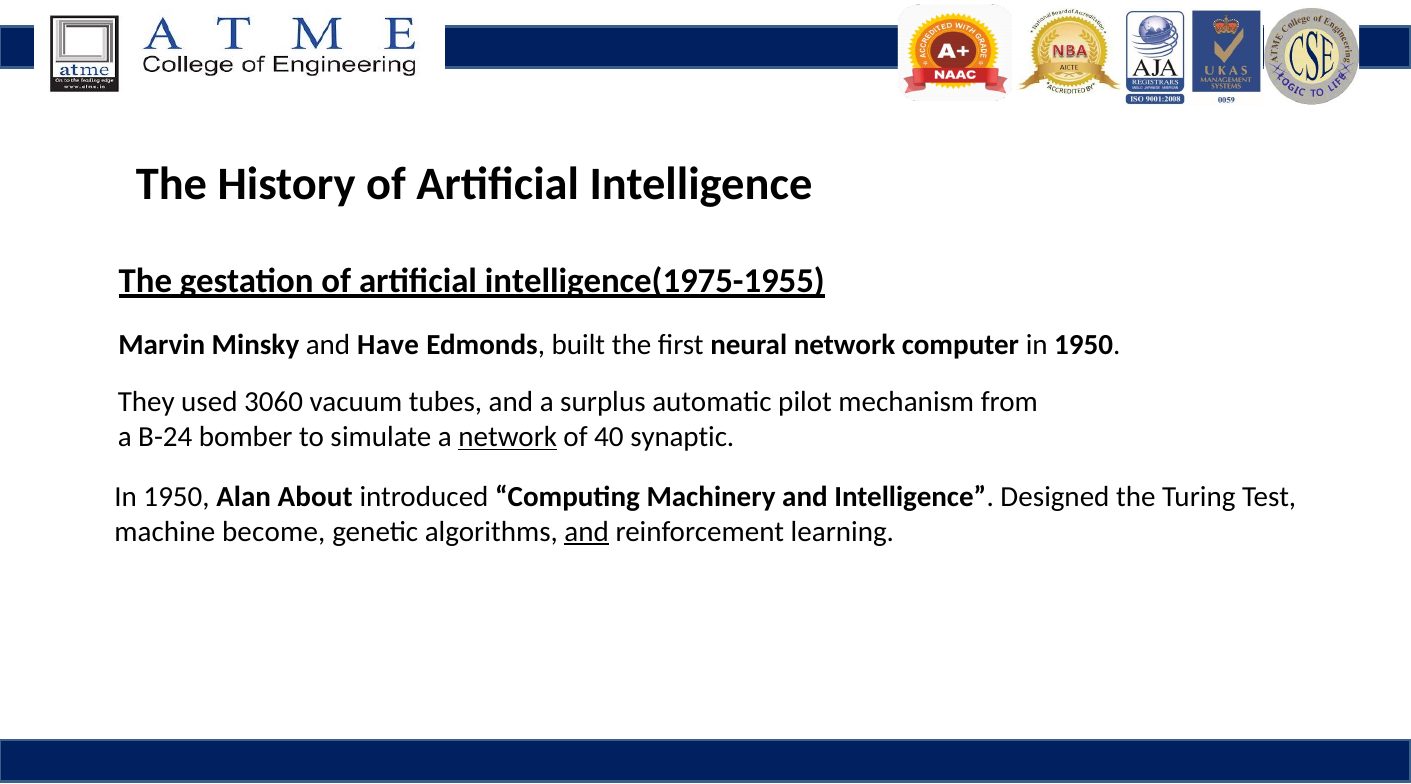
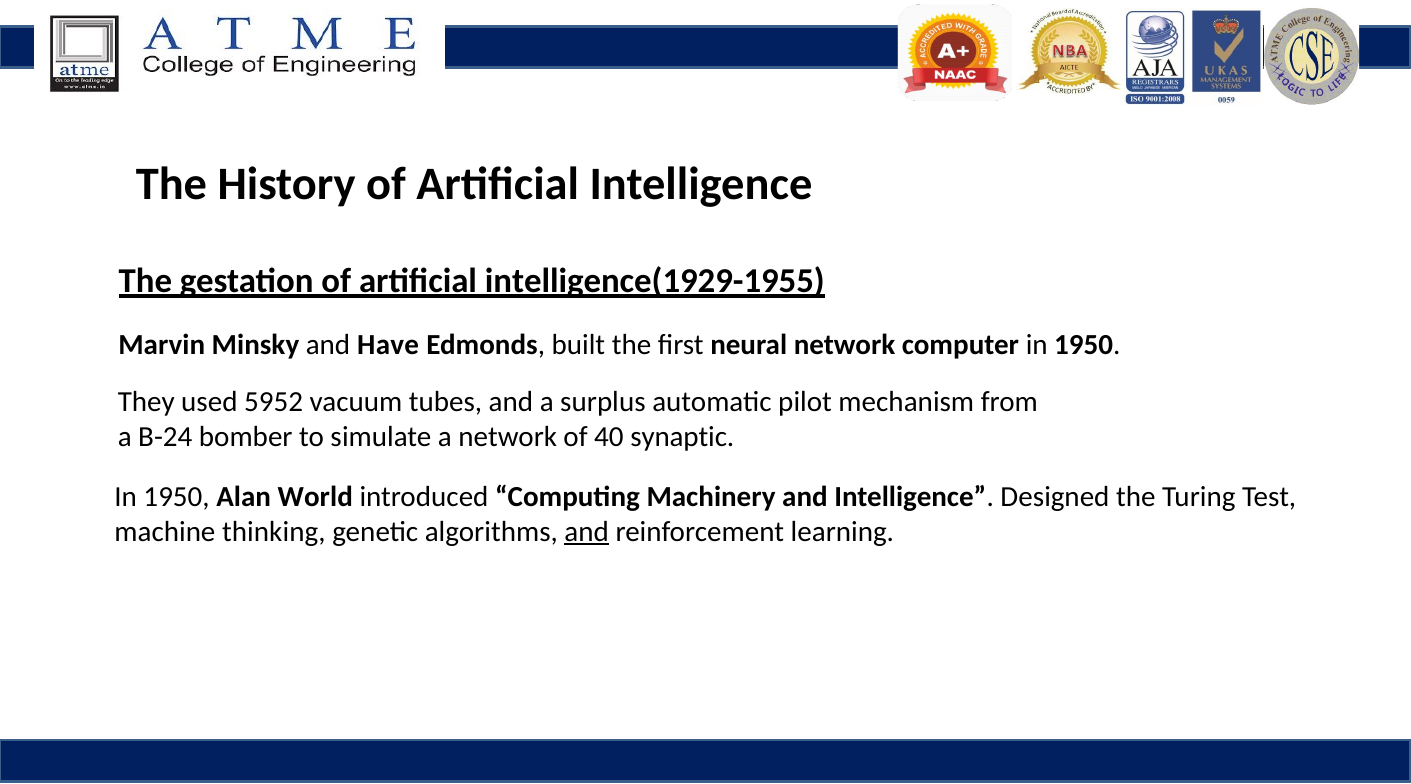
intelligence(1975-1955: intelligence(1975-1955 -> intelligence(1929-1955
3060: 3060 -> 5952
network at (508, 437) underline: present -> none
About: About -> World
become: become -> thinking
